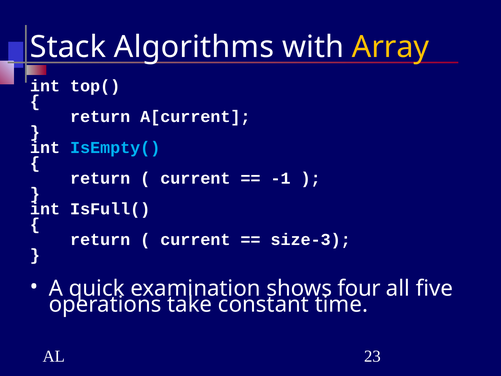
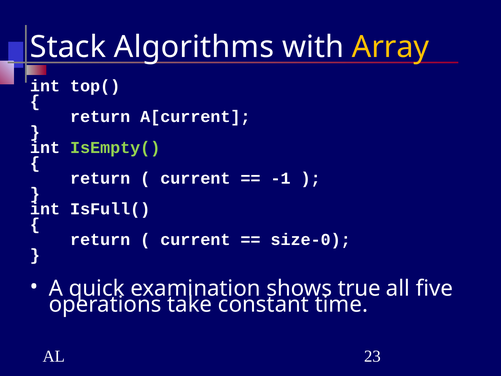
IsEmpty( colour: light blue -> light green
size-3: size-3 -> size-0
four: four -> true
